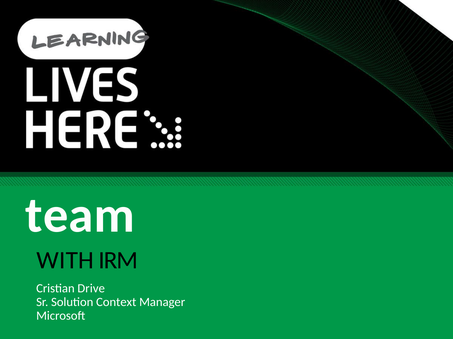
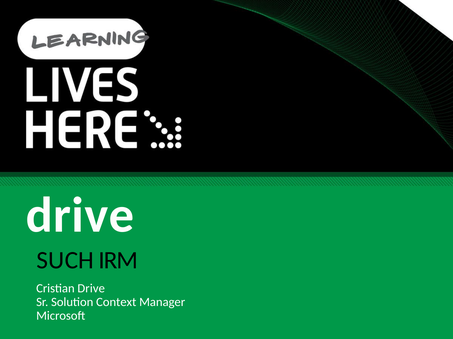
team at (80, 216): team -> drive
WITH: WITH -> SUCH
